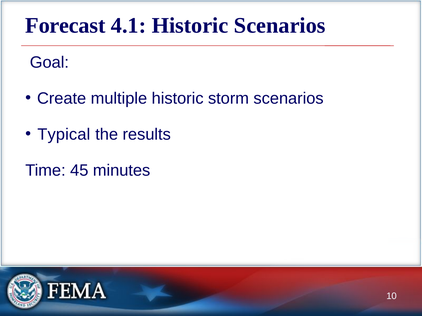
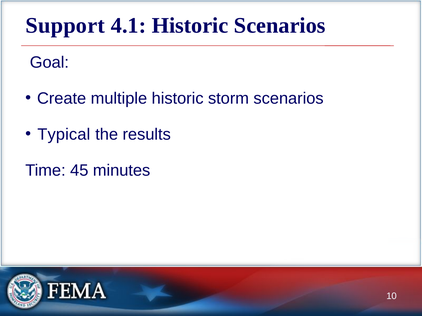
Forecast: Forecast -> Support
